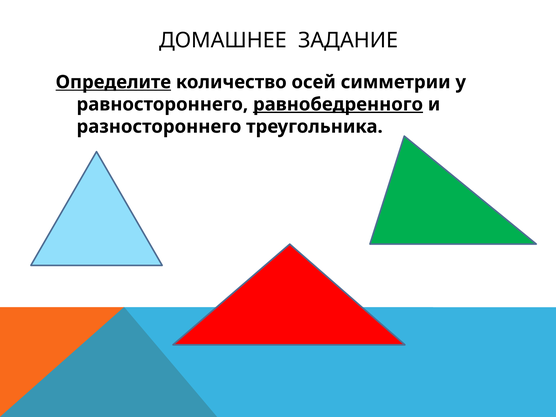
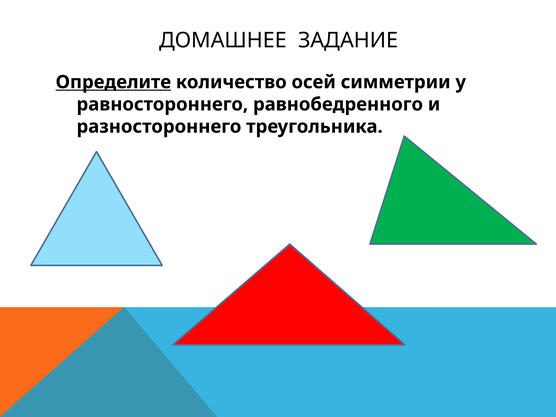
равнобедренного underline: present -> none
